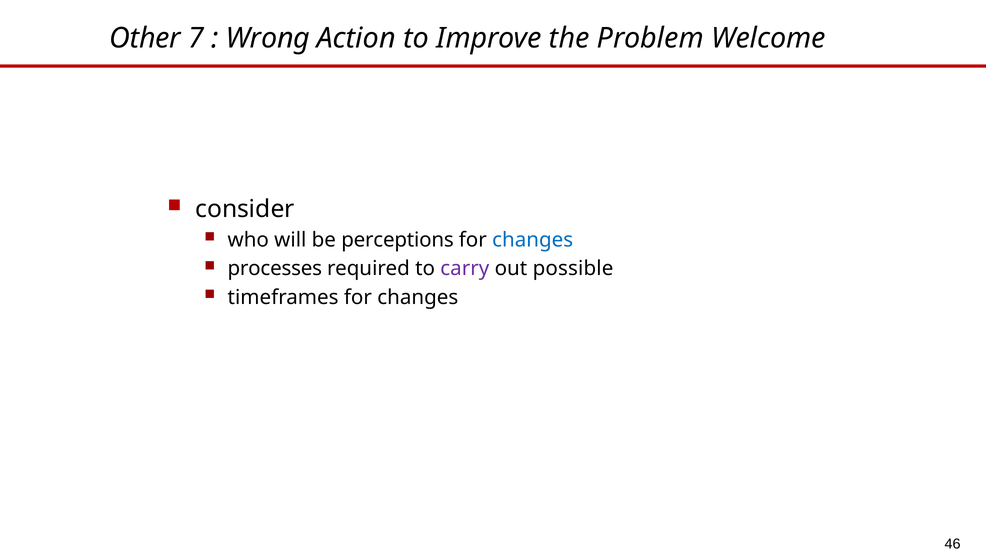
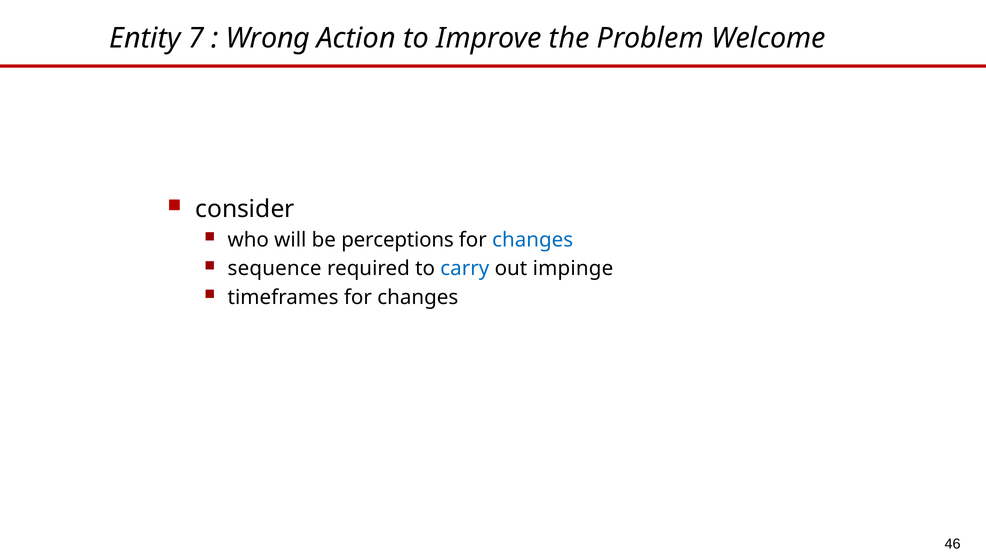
Other: Other -> Entity
processes: processes -> sequence
carry colour: purple -> blue
possible: possible -> impinge
